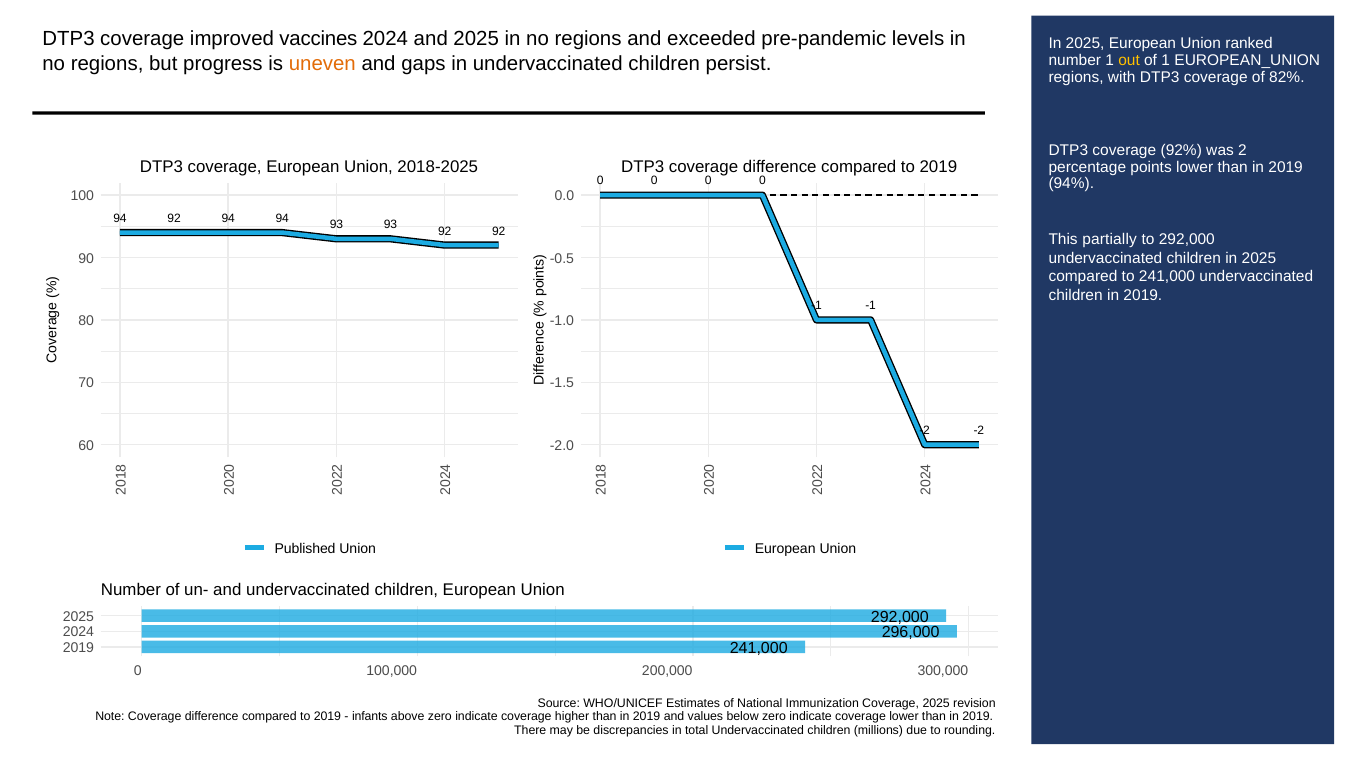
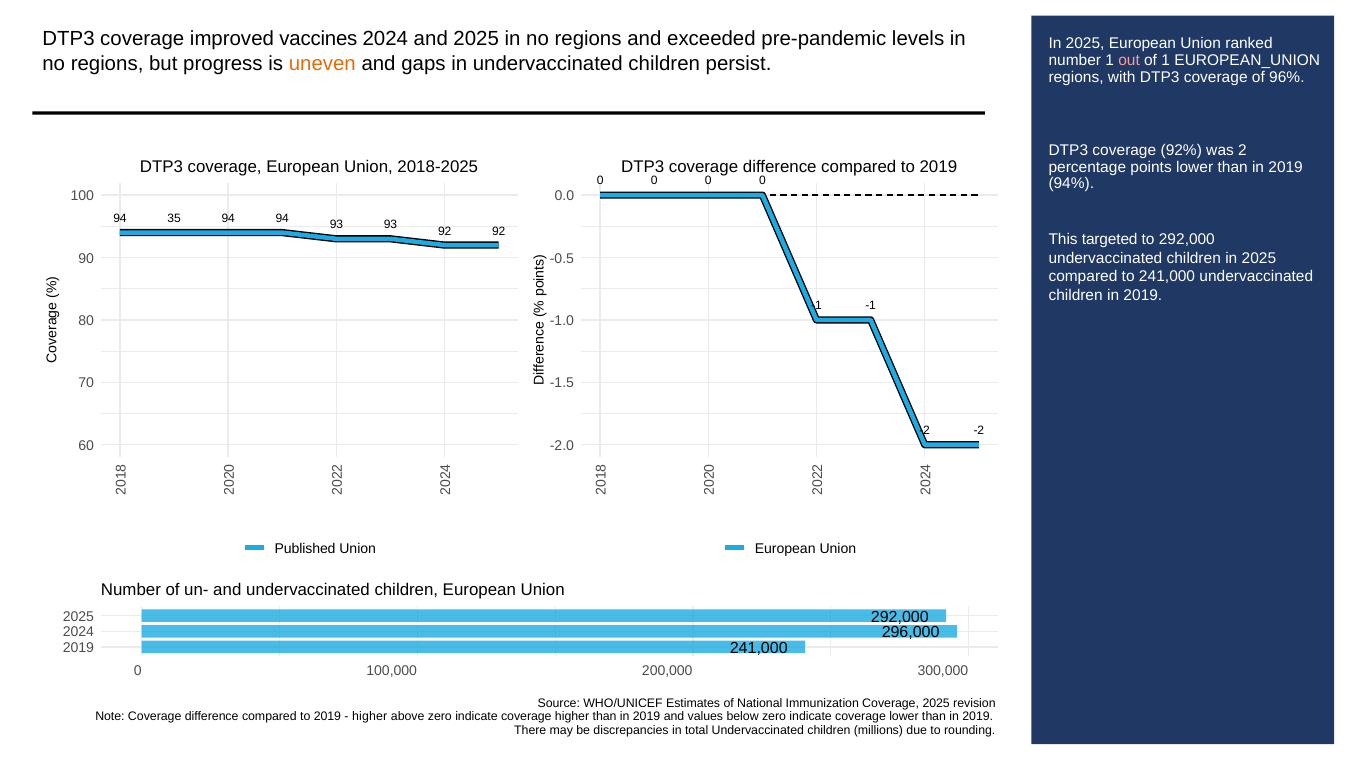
out colour: yellow -> pink
82%: 82% -> 96%
94 92: 92 -> 35
partially: partially -> targeted
infants at (370, 717): infants -> higher
